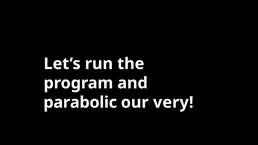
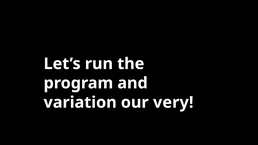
parabolic: parabolic -> variation
